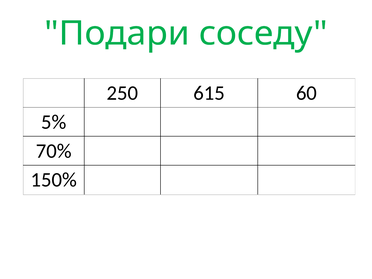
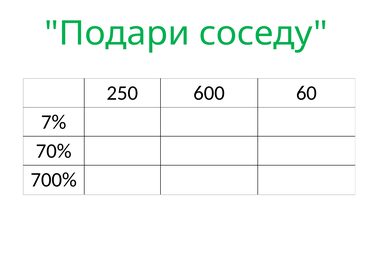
615: 615 -> 600
5%: 5% -> 7%
150%: 150% -> 700%
